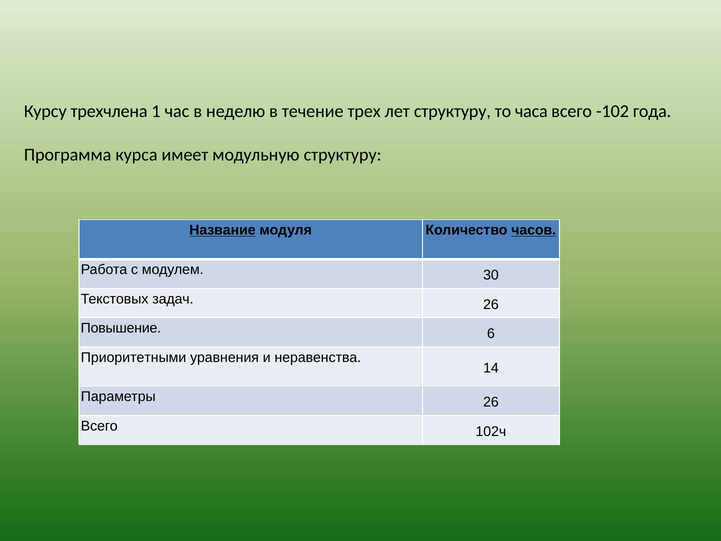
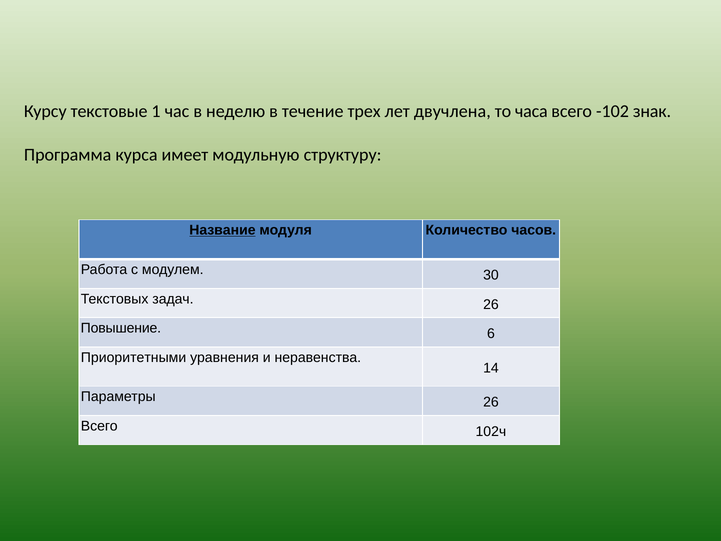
трехчлена: трехчлена -> текстовые
лет структуру: структуру -> двучлена
года: года -> знак
часов underline: present -> none
